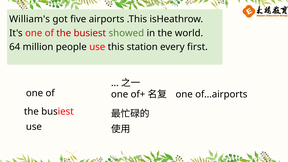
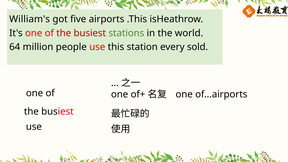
showed: showed -> stations
first: first -> sold
